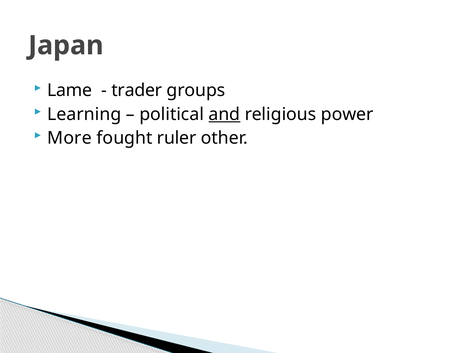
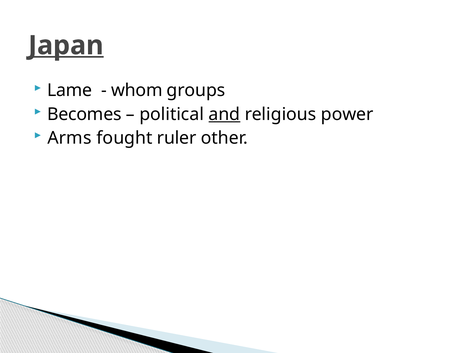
Japan underline: none -> present
trader: trader -> whom
Learning: Learning -> Becomes
More: More -> Arms
